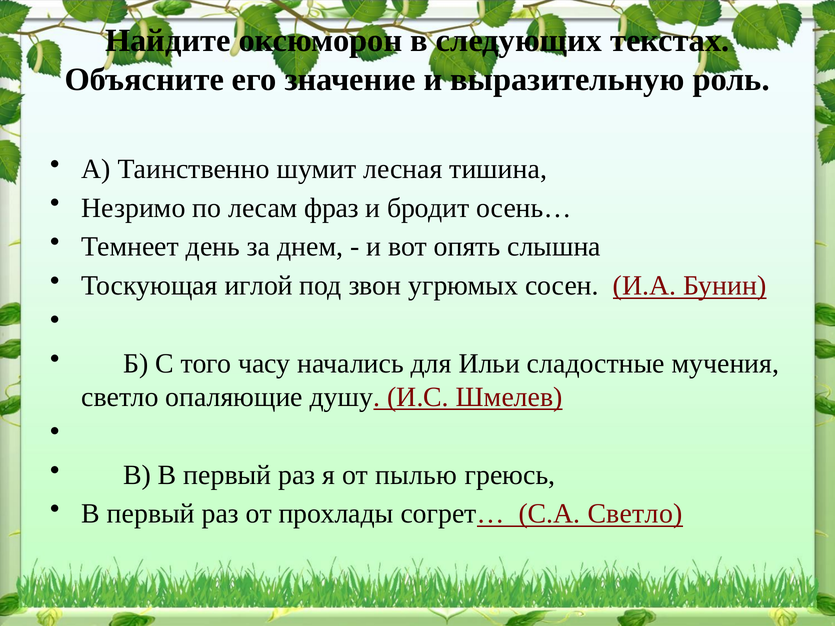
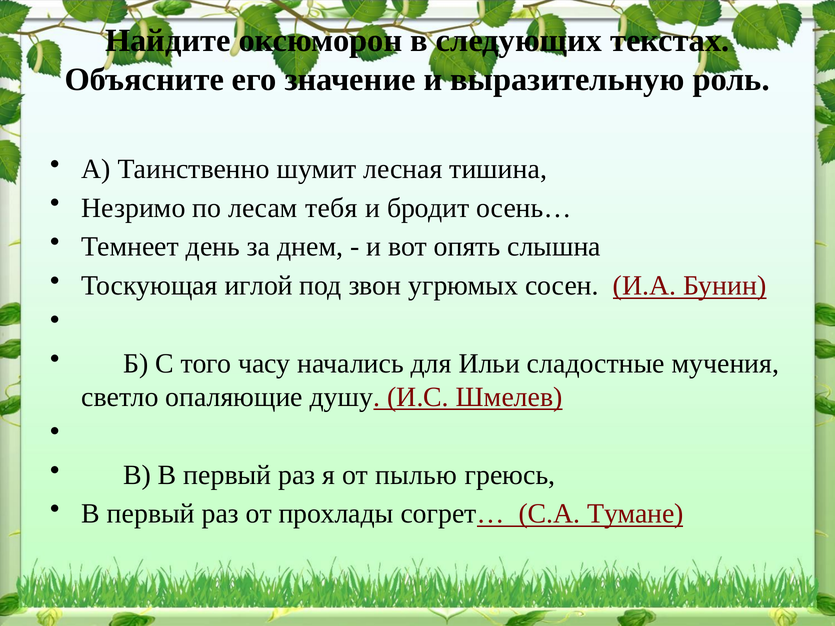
фраз: фраз -> тебя
С.А Светло: Светло -> Тумане
